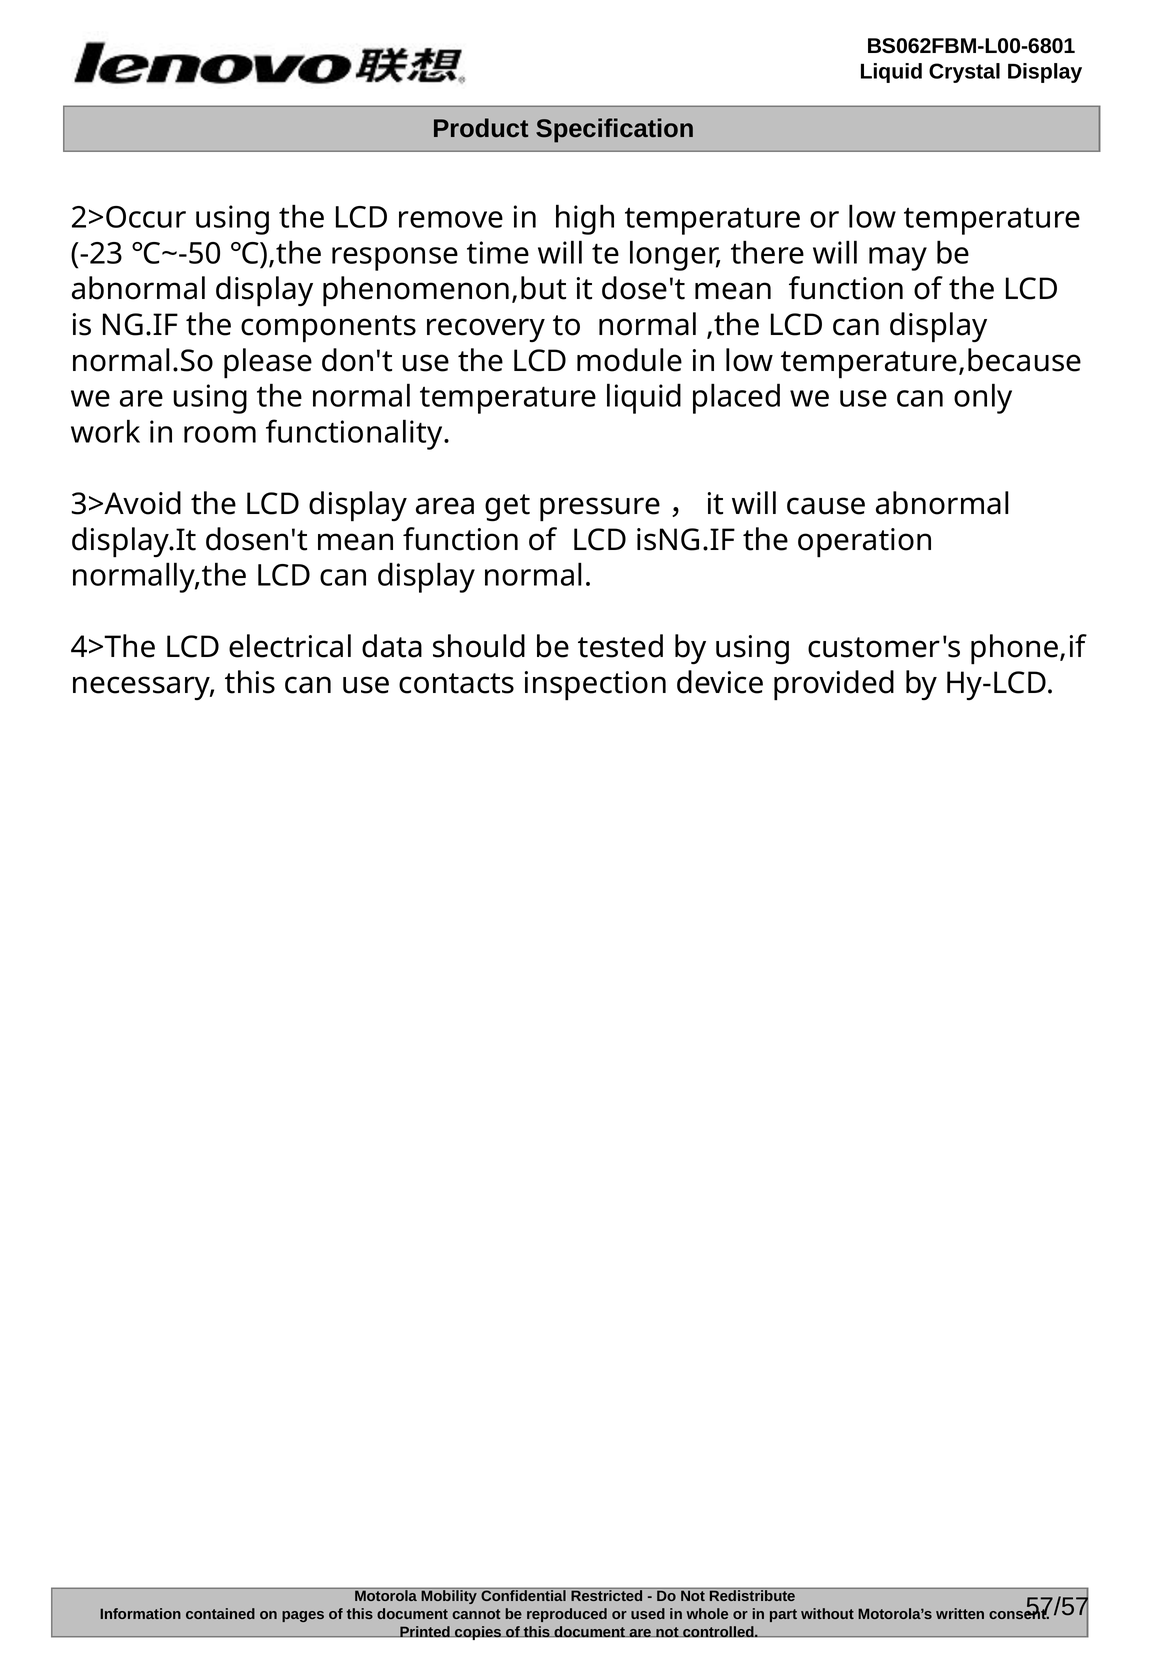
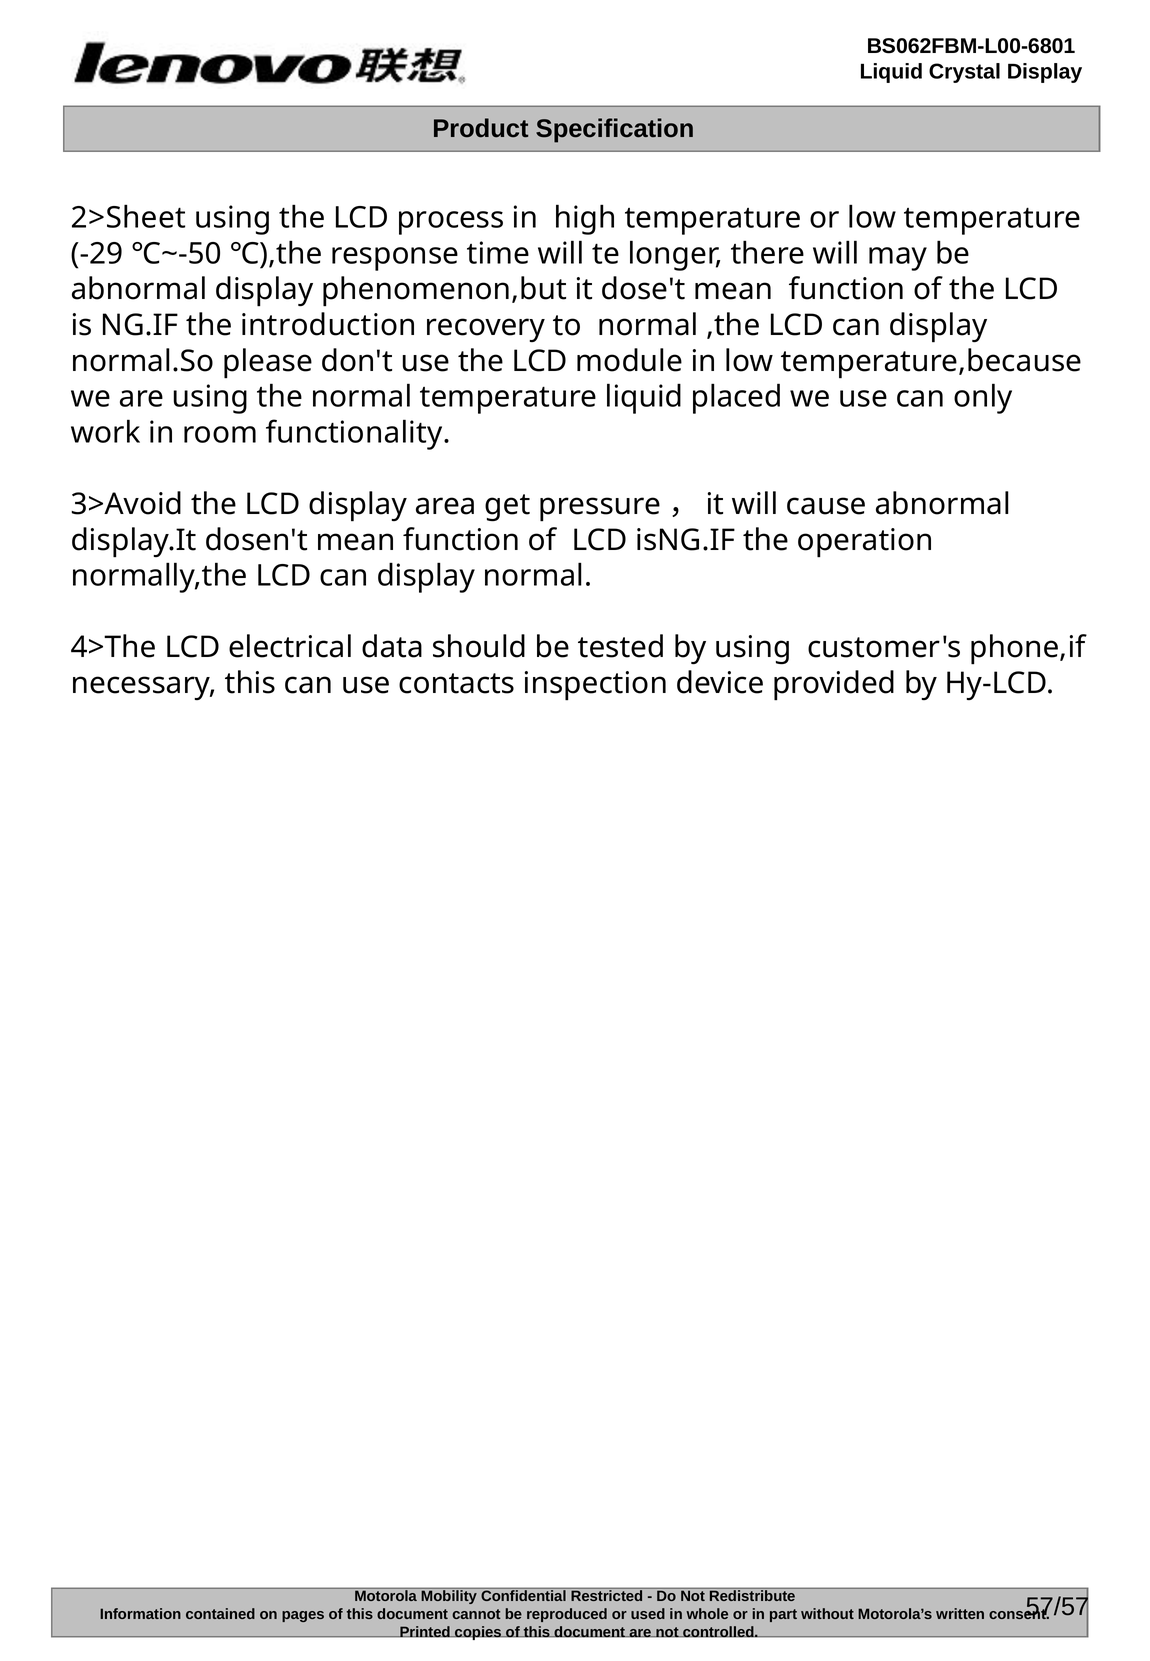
2>Occur: 2>Occur -> 2>Sheet
remove: remove -> process
-23: -23 -> -29
components: components -> introduction
